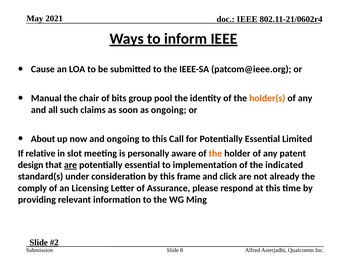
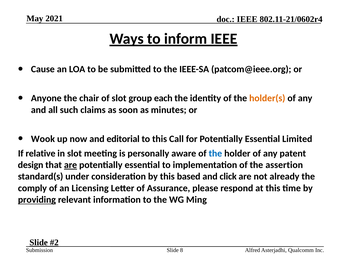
Manual: Manual -> Anyone
of bits: bits -> slot
pool: pool -> each
as ongoing: ongoing -> minutes
About: About -> Wook
and ongoing: ongoing -> editorial
the at (215, 153) colour: orange -> blue
indicated: indicated -> assertion
frame: frame -> based
providing underline: none -> present
